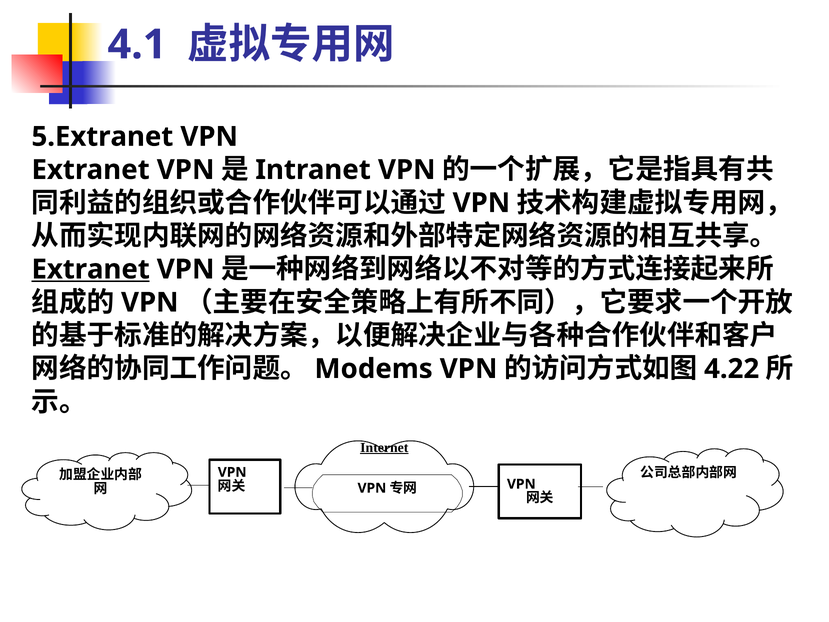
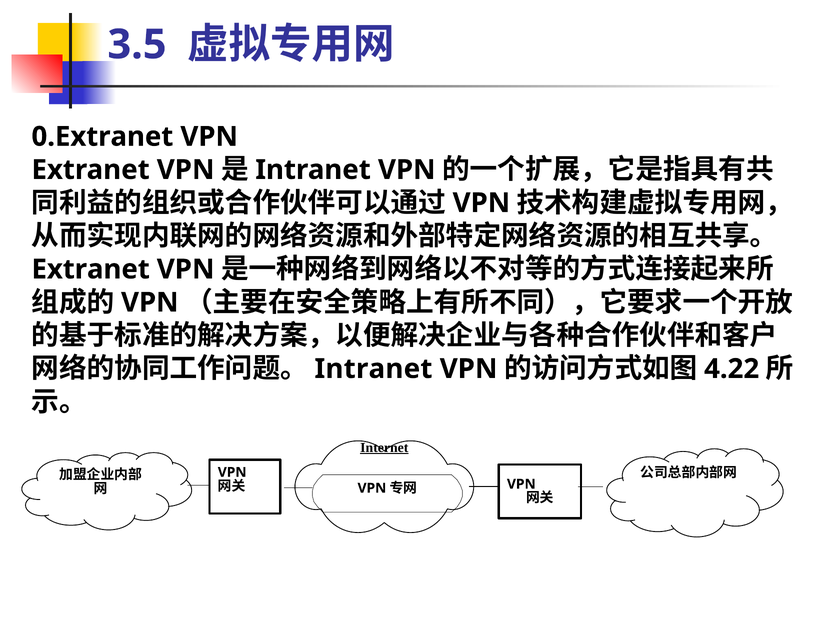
4.1: 4.1 -> 3.5
5.Extranet: 5.Extranet -> 0.Extranet
Extranet at (91, 269) underline: present -> none
Modems at (374, 369): Modems -> Intranet
